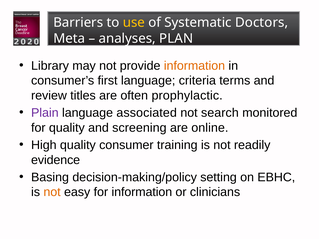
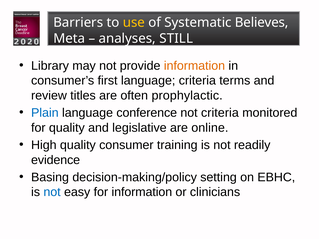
Doctors: Doctors -> Believes
PLAN: PLAN -> STILL
Plain colour: purple -> blue
associated: associated -> conference
not search: search -> criteria
screening: screening -> legislative
not at (52, 192) colour: orange -> blue
